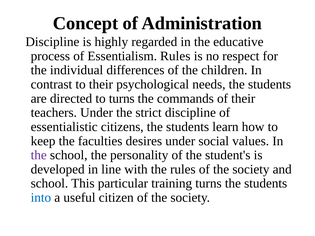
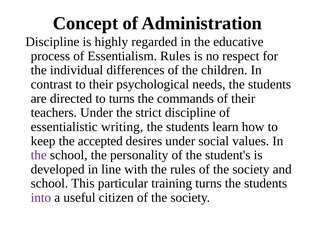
citizens: citizens -> writing
faculties: faculties -> accepted
into colour: blue -> purple
